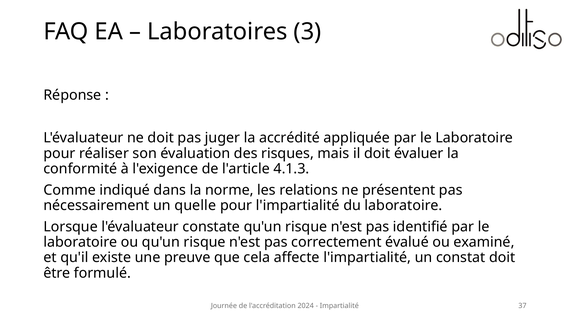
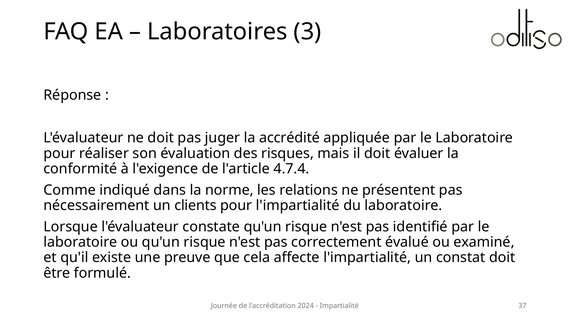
4.1.3: 4.1.3 -> 4.7.4
quelle: quelle -> clients
